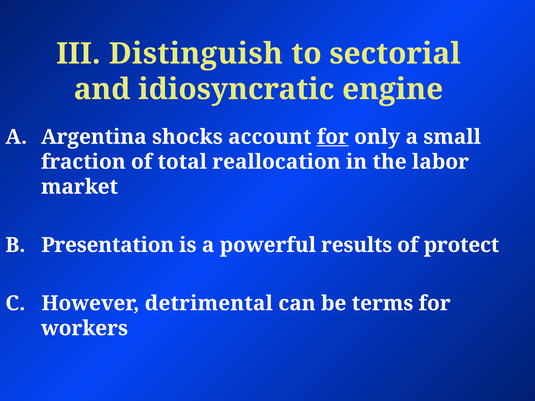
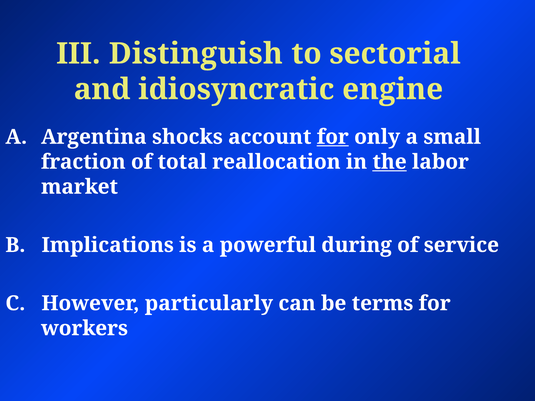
the underline: none -> present
Presentation: Presentation -> Implications
results: results -> during
protect: protect -> service
detrimental: detrimental -> particularly
